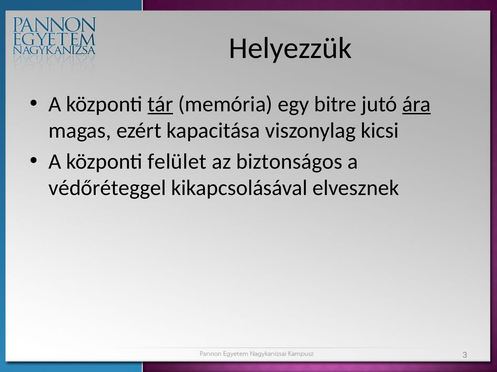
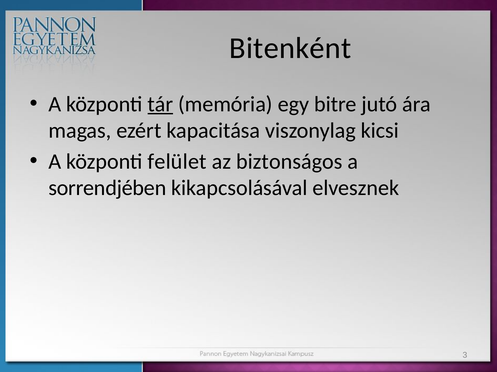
Helyezzük: Helyezzük -> Bitenként
ára underline: present -> none
védőréteggel: védőréteggel -> sorrendjében
